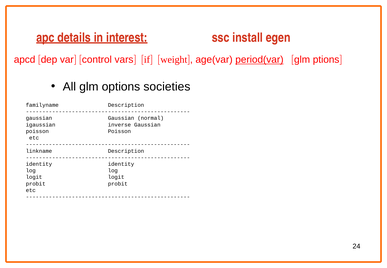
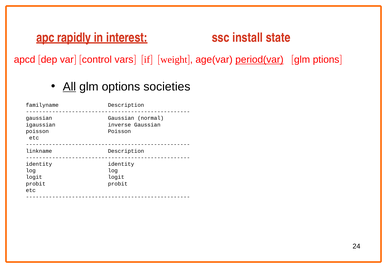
details: details -> rapidly
egen: egen -> state
All underline: none -> present
